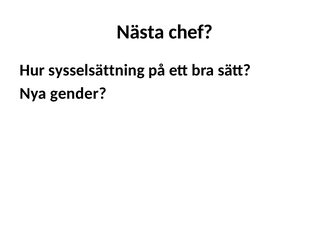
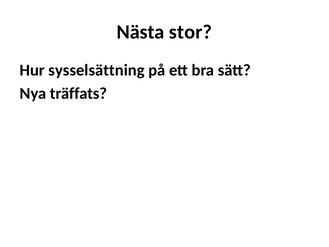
chef: chef -> stor
gender: gender -> träffats
